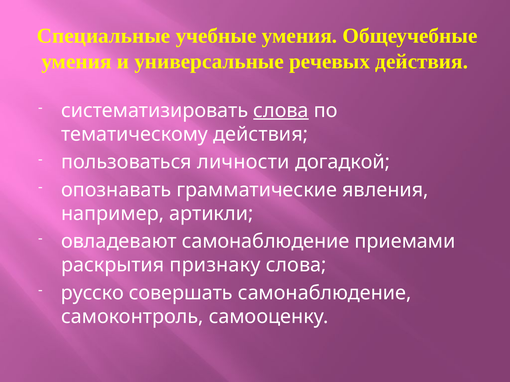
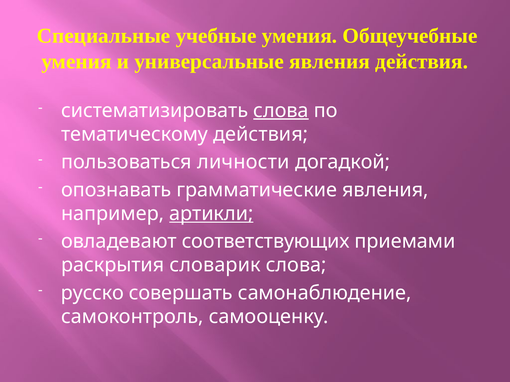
универсальные речевых: речевых -> явления
артикли underline: none -> present
овладевают самонаблюдение: самонаблюдение -> соответствующих
признаку: признаку -> словарик
